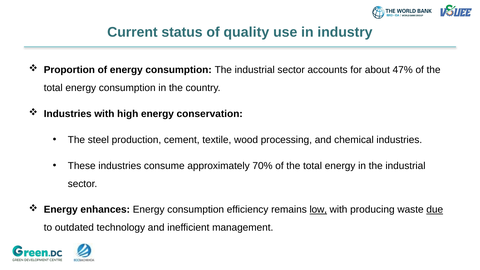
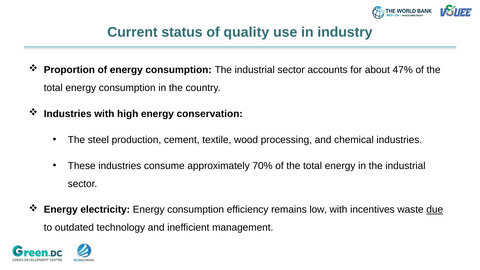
enhances: enhances -> electricity
low underline: present -> none
producing: producing -> incentives
